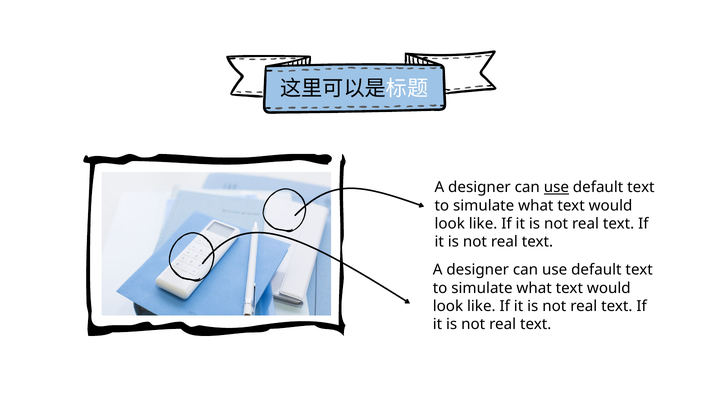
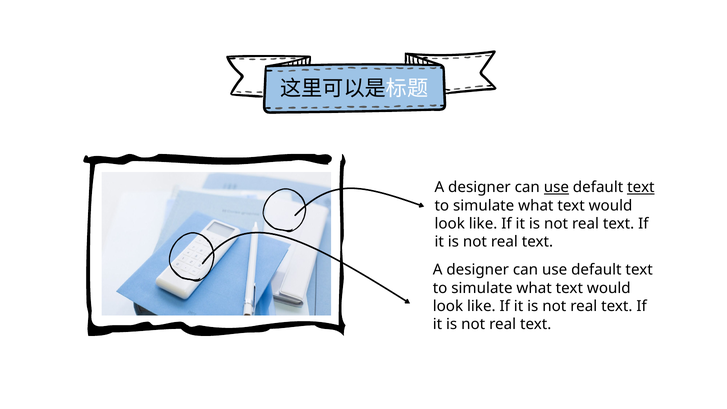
text at (641, 187) underline: none -> present
